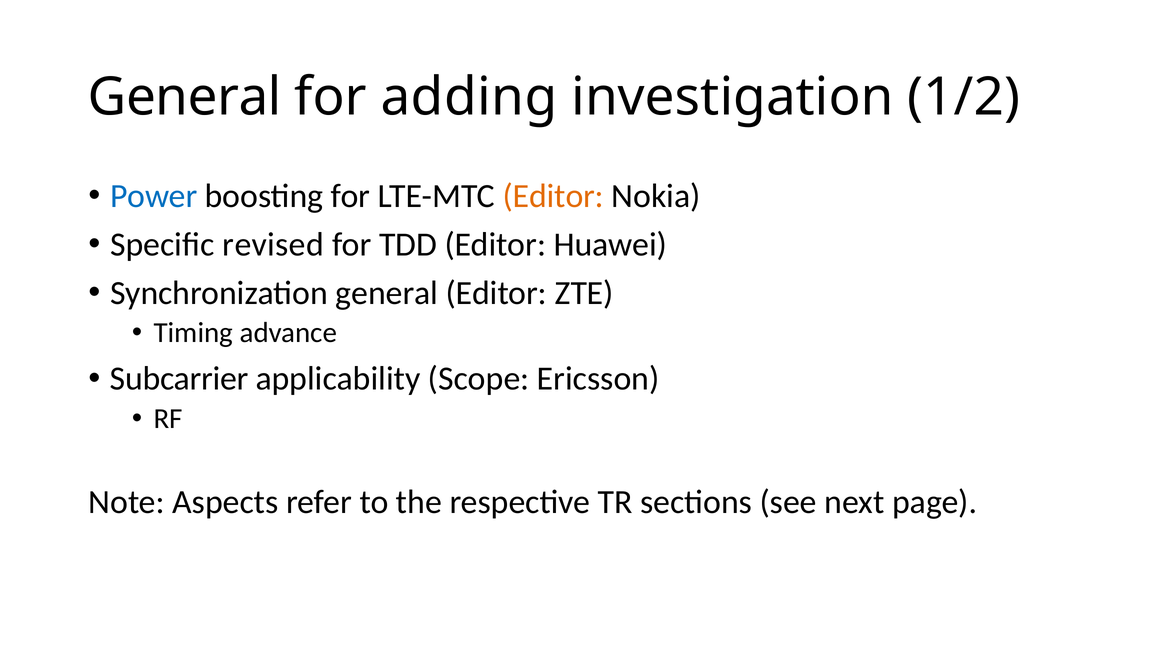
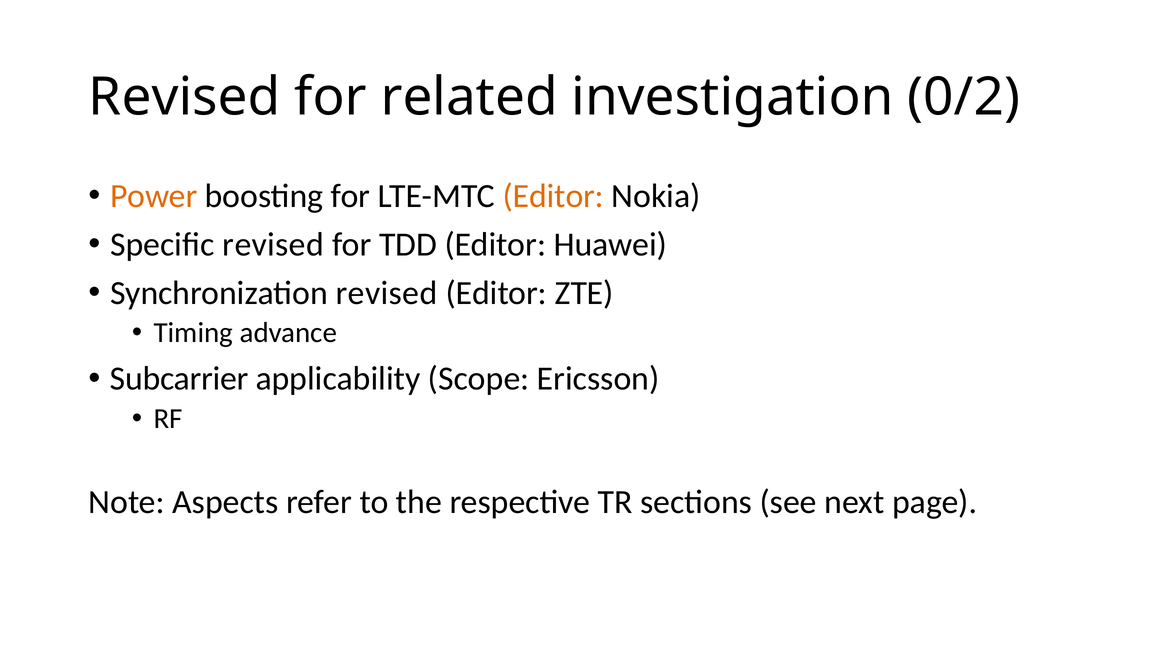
General at (185, 97): General -> Revised
adding: adding -> related
1/2: 1/2 -> 0/2
Power colour: blue -> orange
Synchronization general: general -> revised
